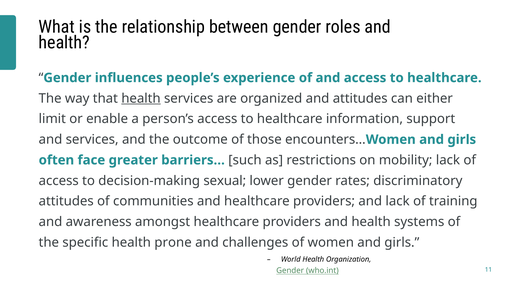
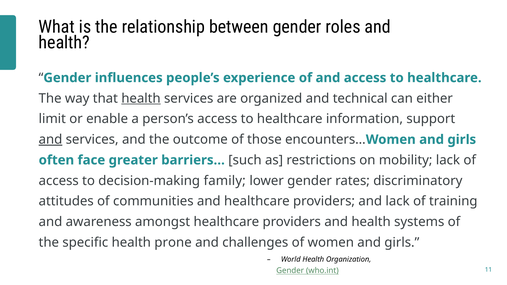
and attitudes: attitudes -> technical
and at (50, 140) underline: none -> present
sexual: sexual -> family
